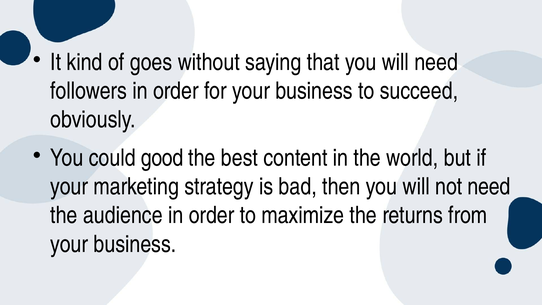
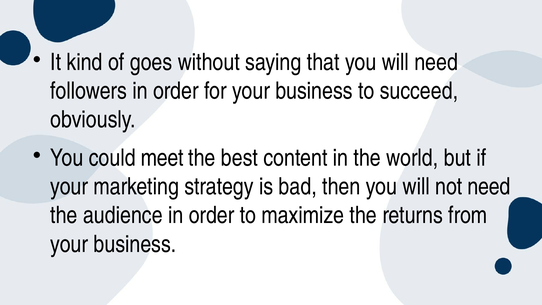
good: good -> meet
